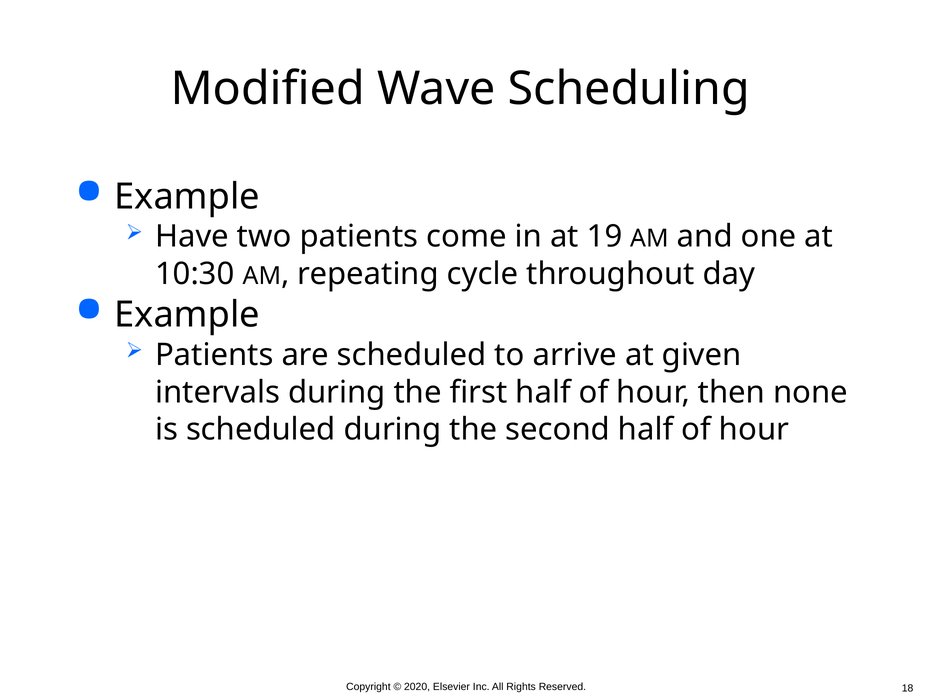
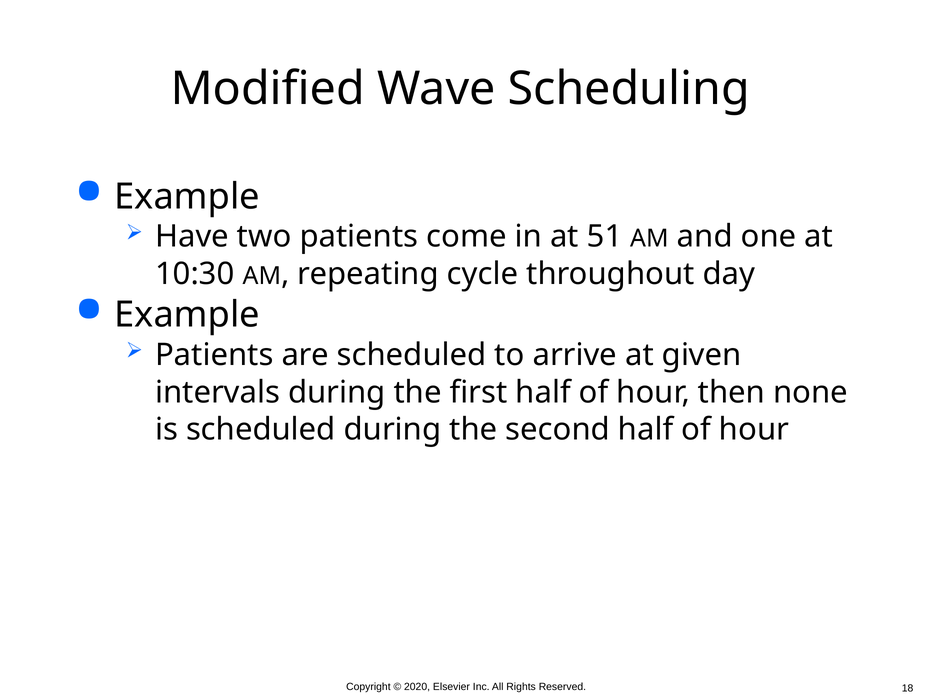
19: 19 -> 51
